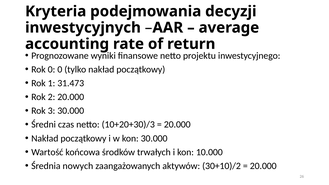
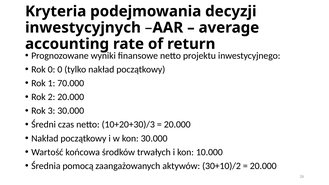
31.473: 31.473 -> 70.000
nowych: nowych -> pomocą
